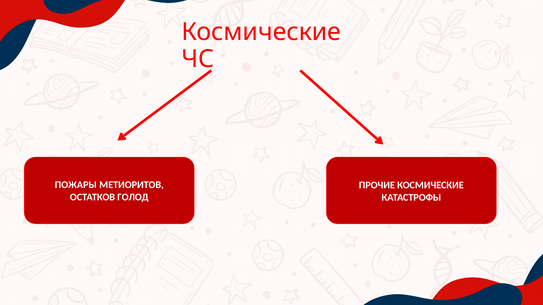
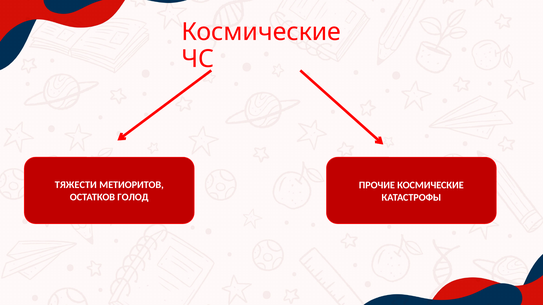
ПОЖАРЫ: ПОЖАРЫ -> ТЯЖЕСТИ
